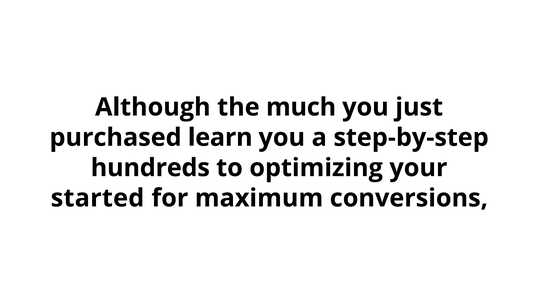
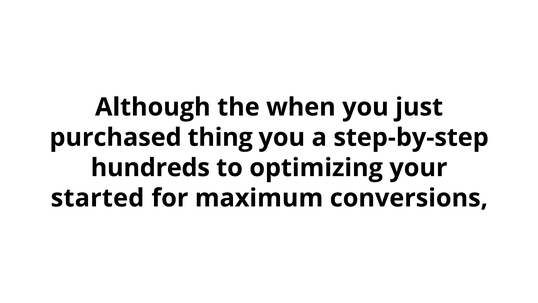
much: much -> when
learn: learn -> thing
